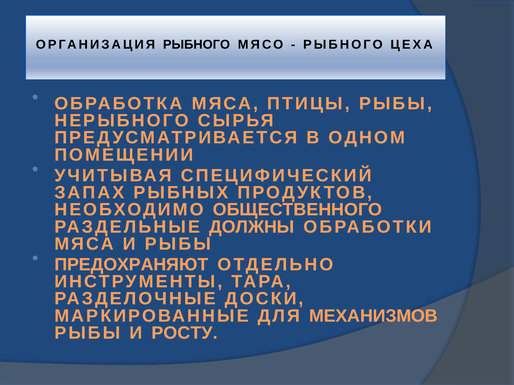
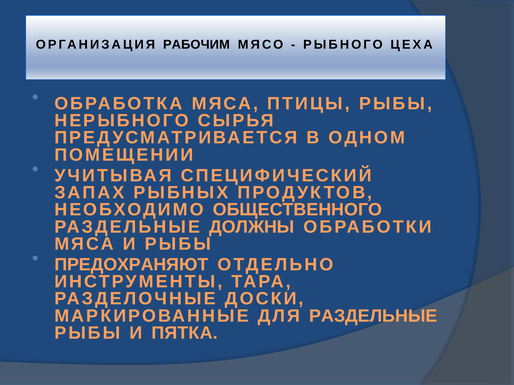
ОРГАНИЗАЦИЯ РЫБНОГО: РЫБНОГО -> РАБОЧИМ
ДЛЯ МЕХАНИЗМОВ: МЕХАНИЗМОВ -> РАЗДЕЛЬНЫЕ
РОСТУ: РОСТУ -> ПЯТКА
